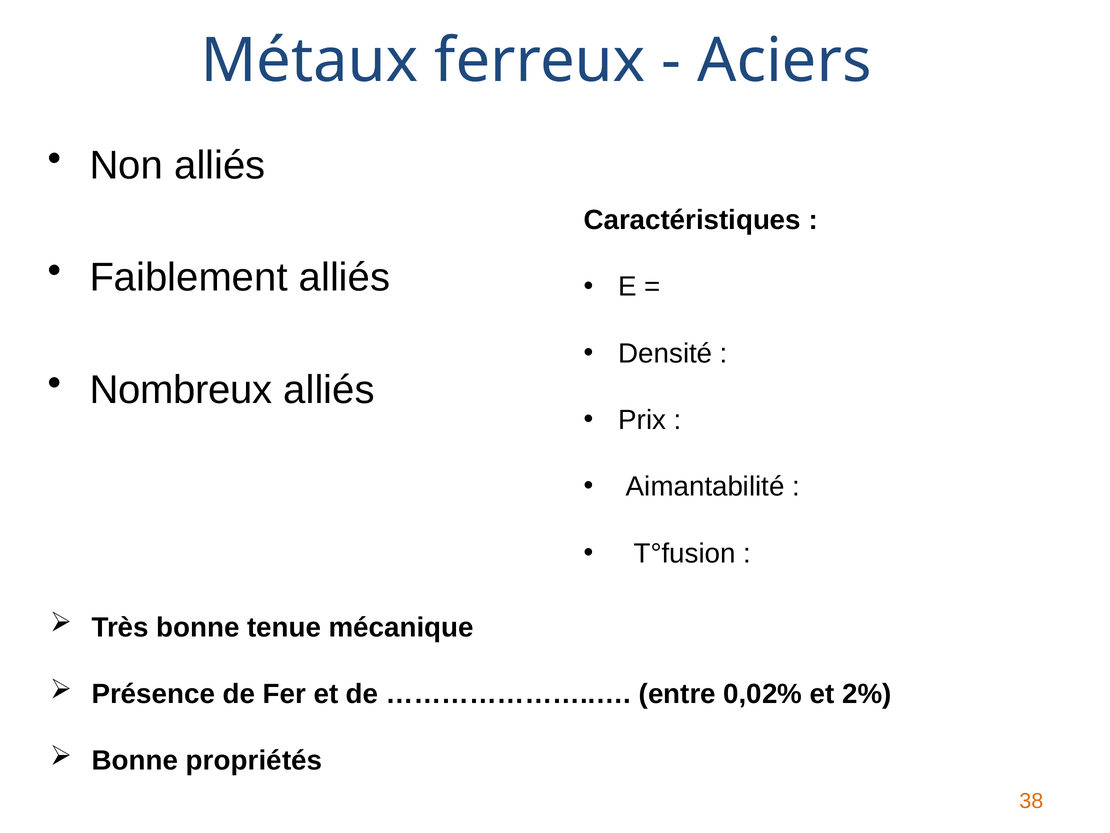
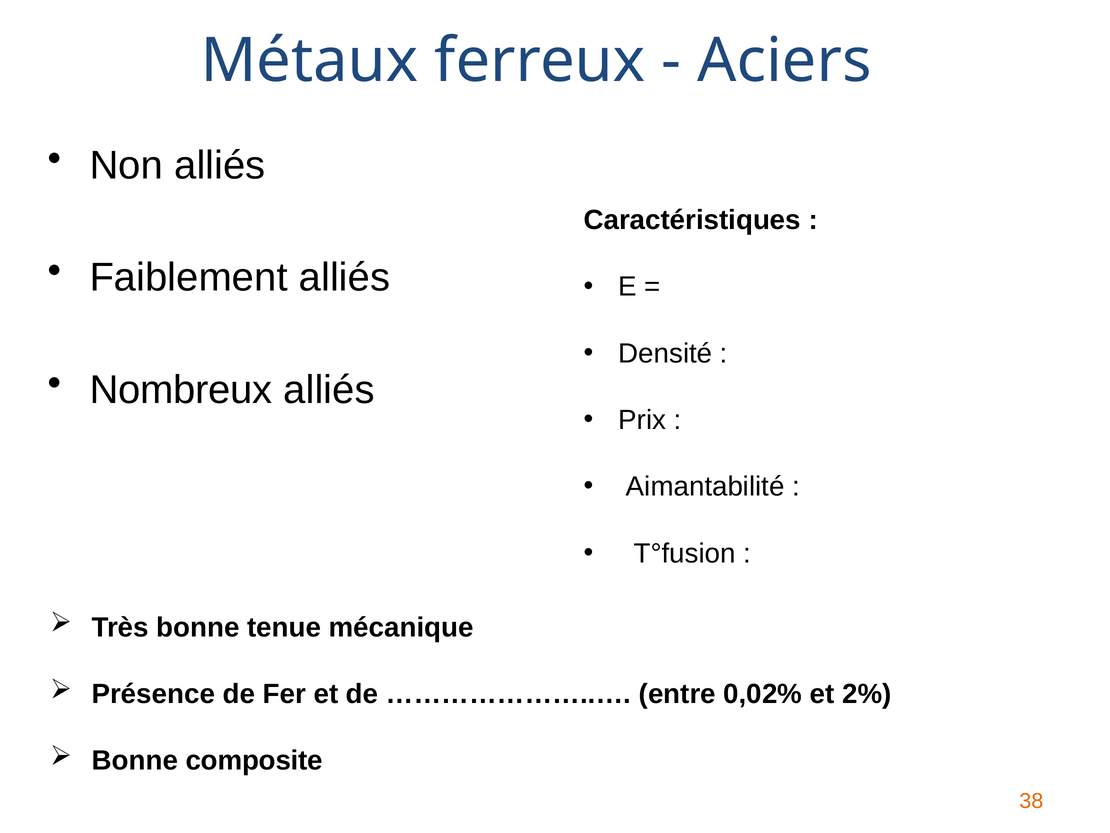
propriétés: propriétés -> composite
